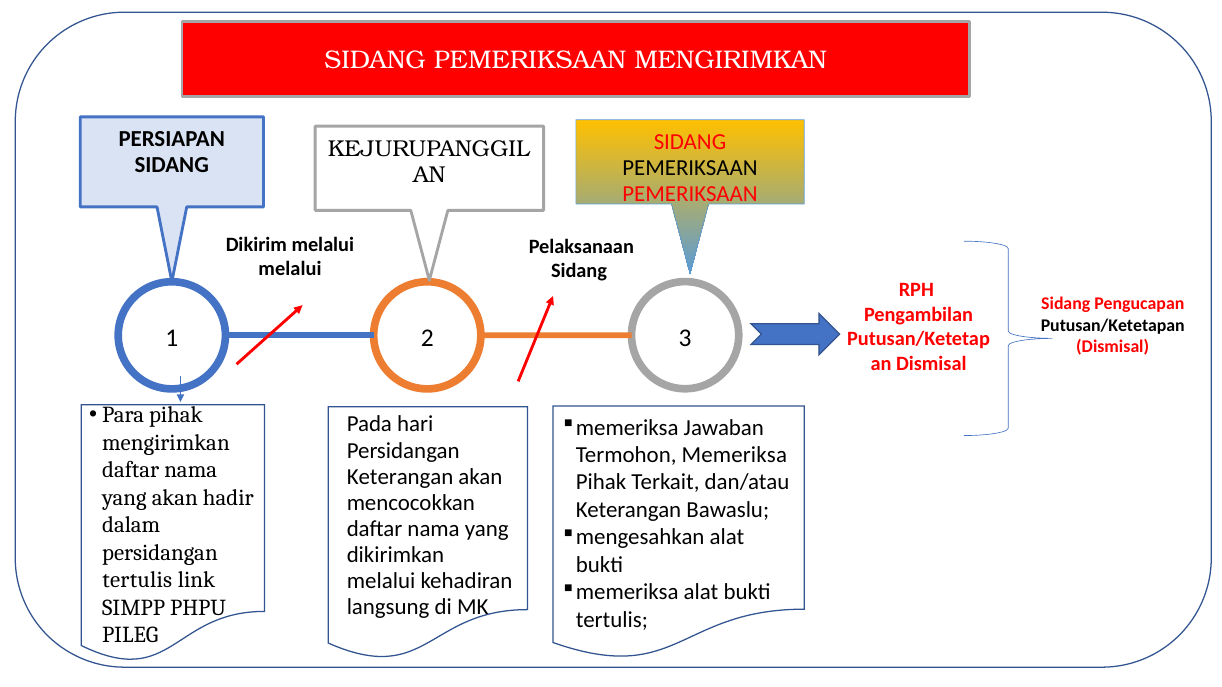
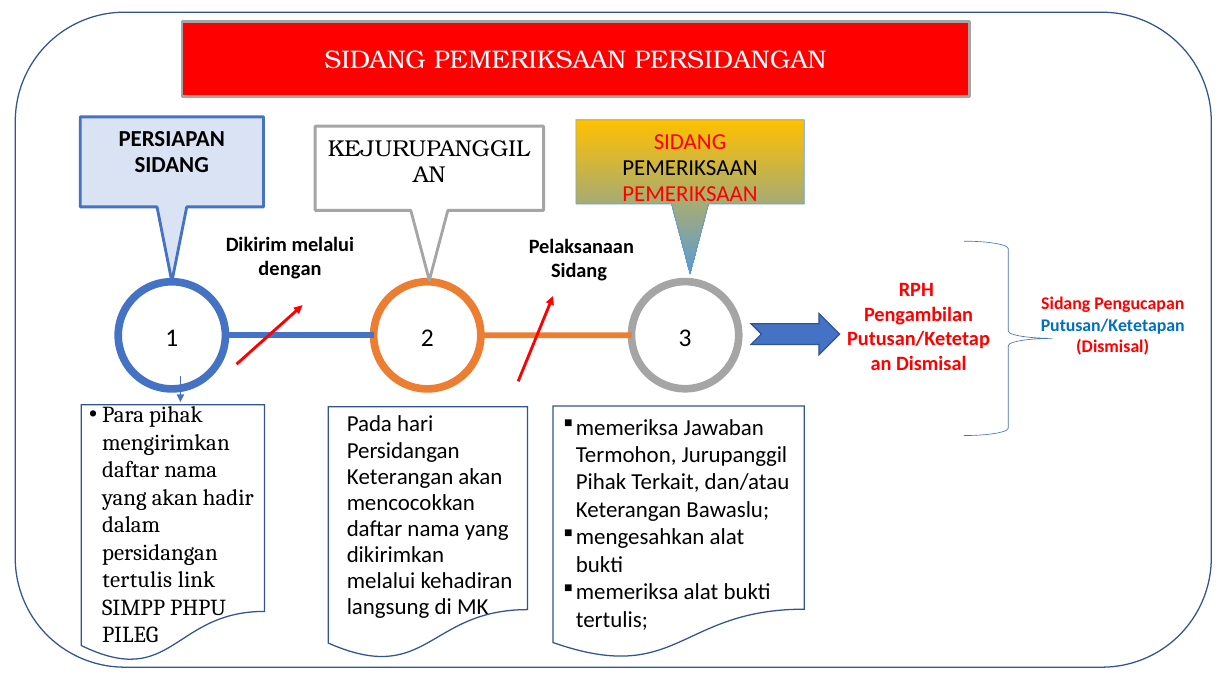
PEMERIKSAAN MENGIRIMKAN: MENGIRIMKAN -> PERSIDANGAN
melalui at (290, 269): melalui -> dengan
Putusan/Ketetapan colour: black -> blue
Termohon Memeriksa: Memeriksa -> Jurupanggil
